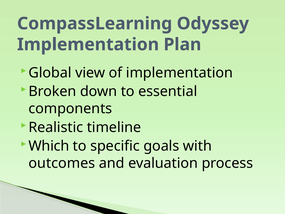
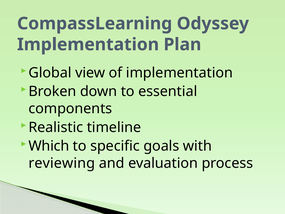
outcomes: outcomes -> reviewing
